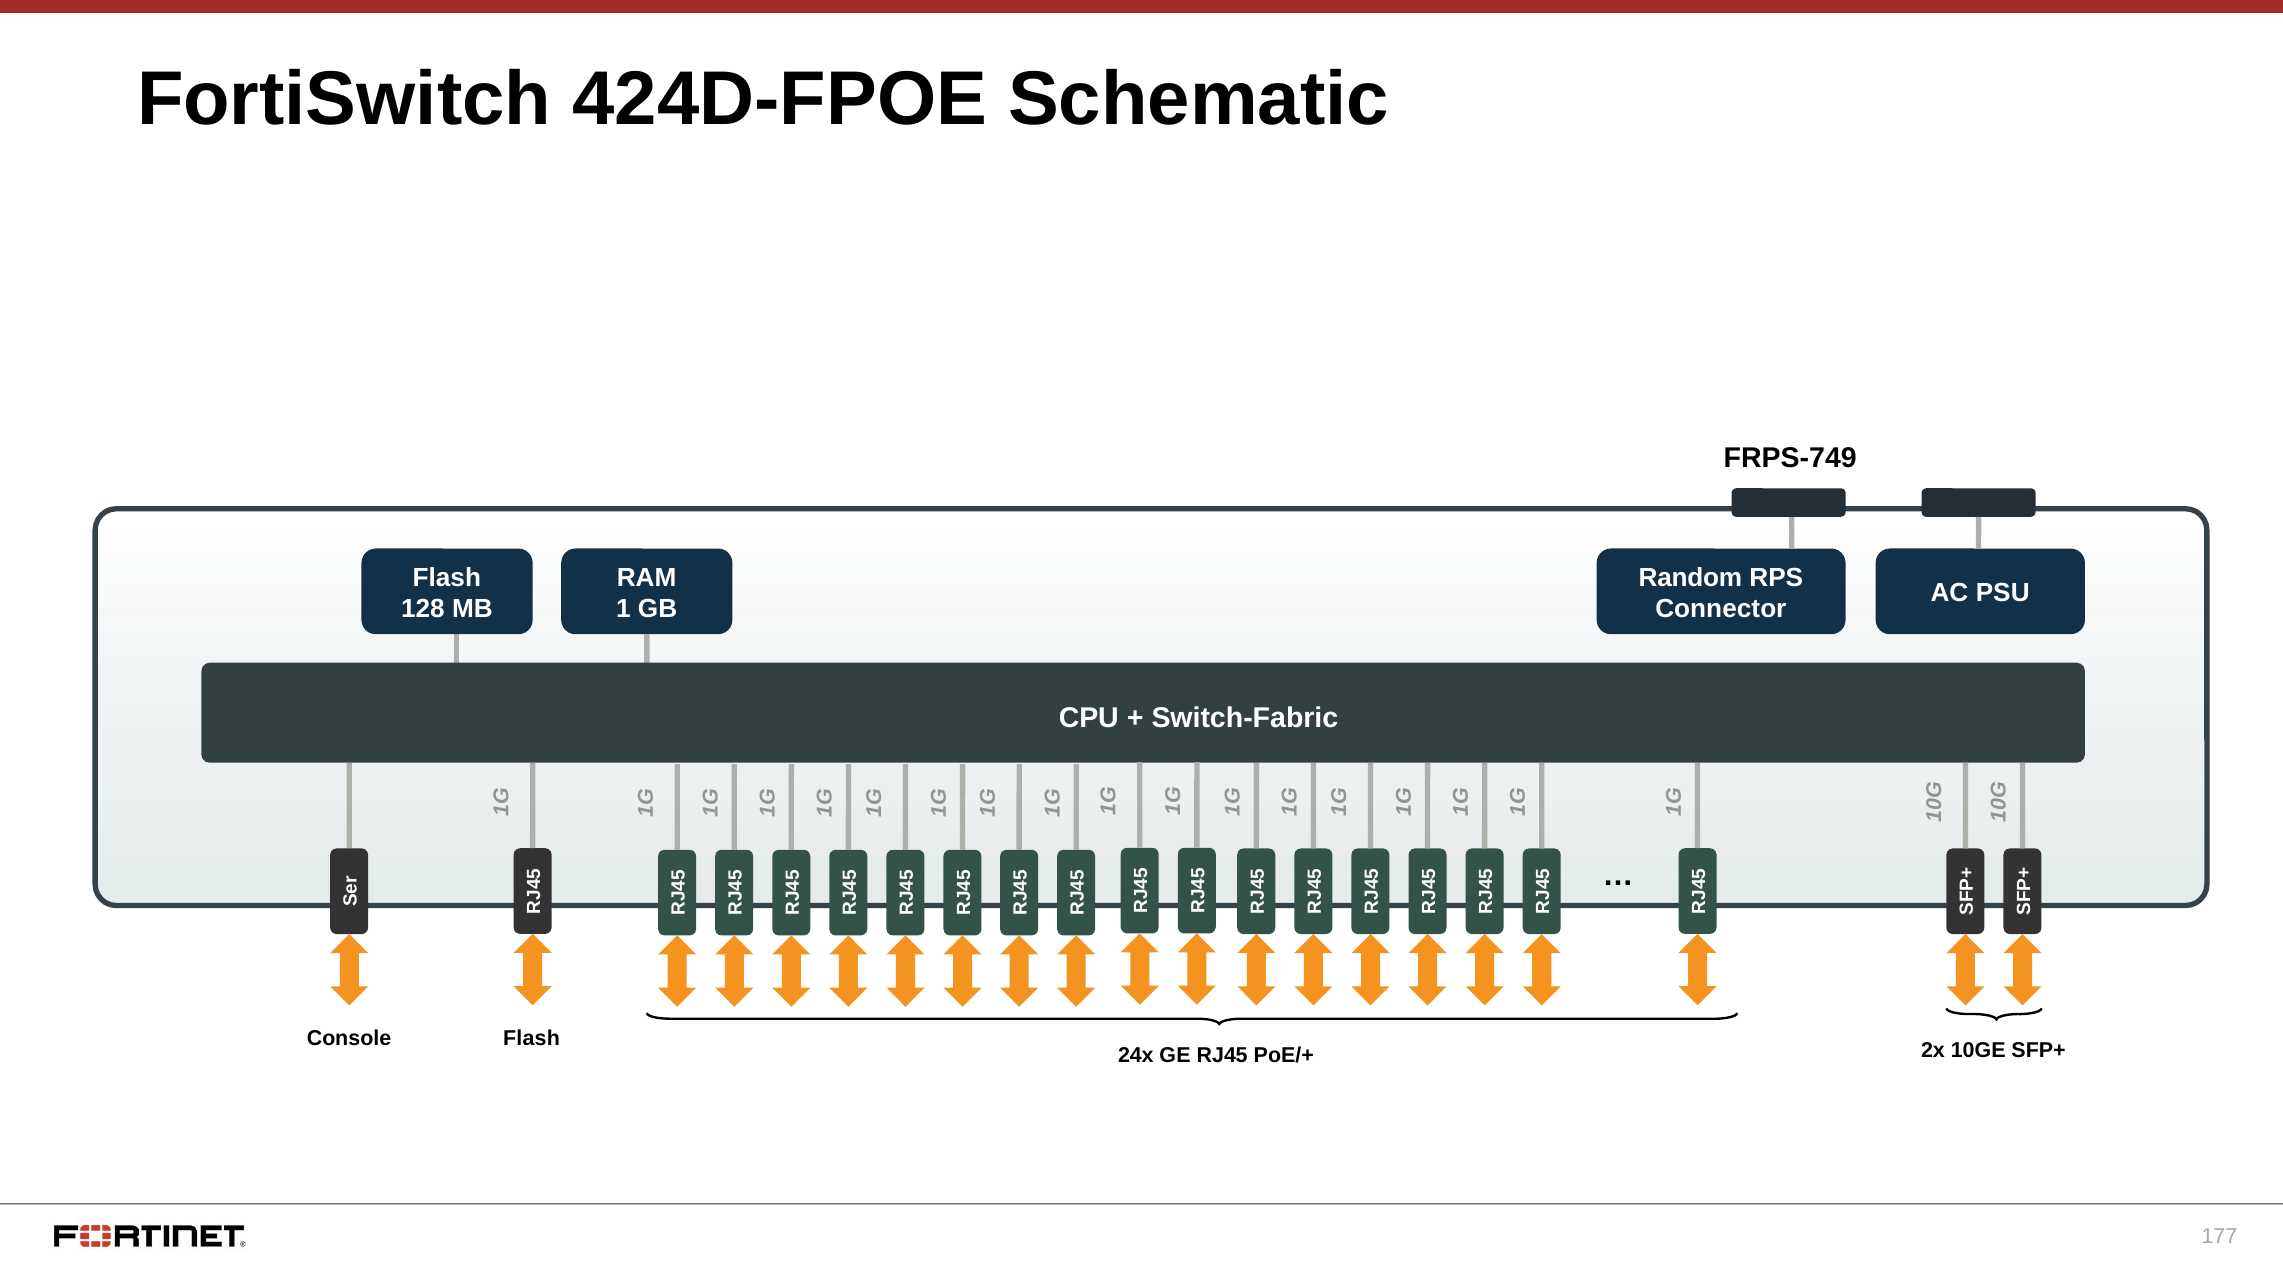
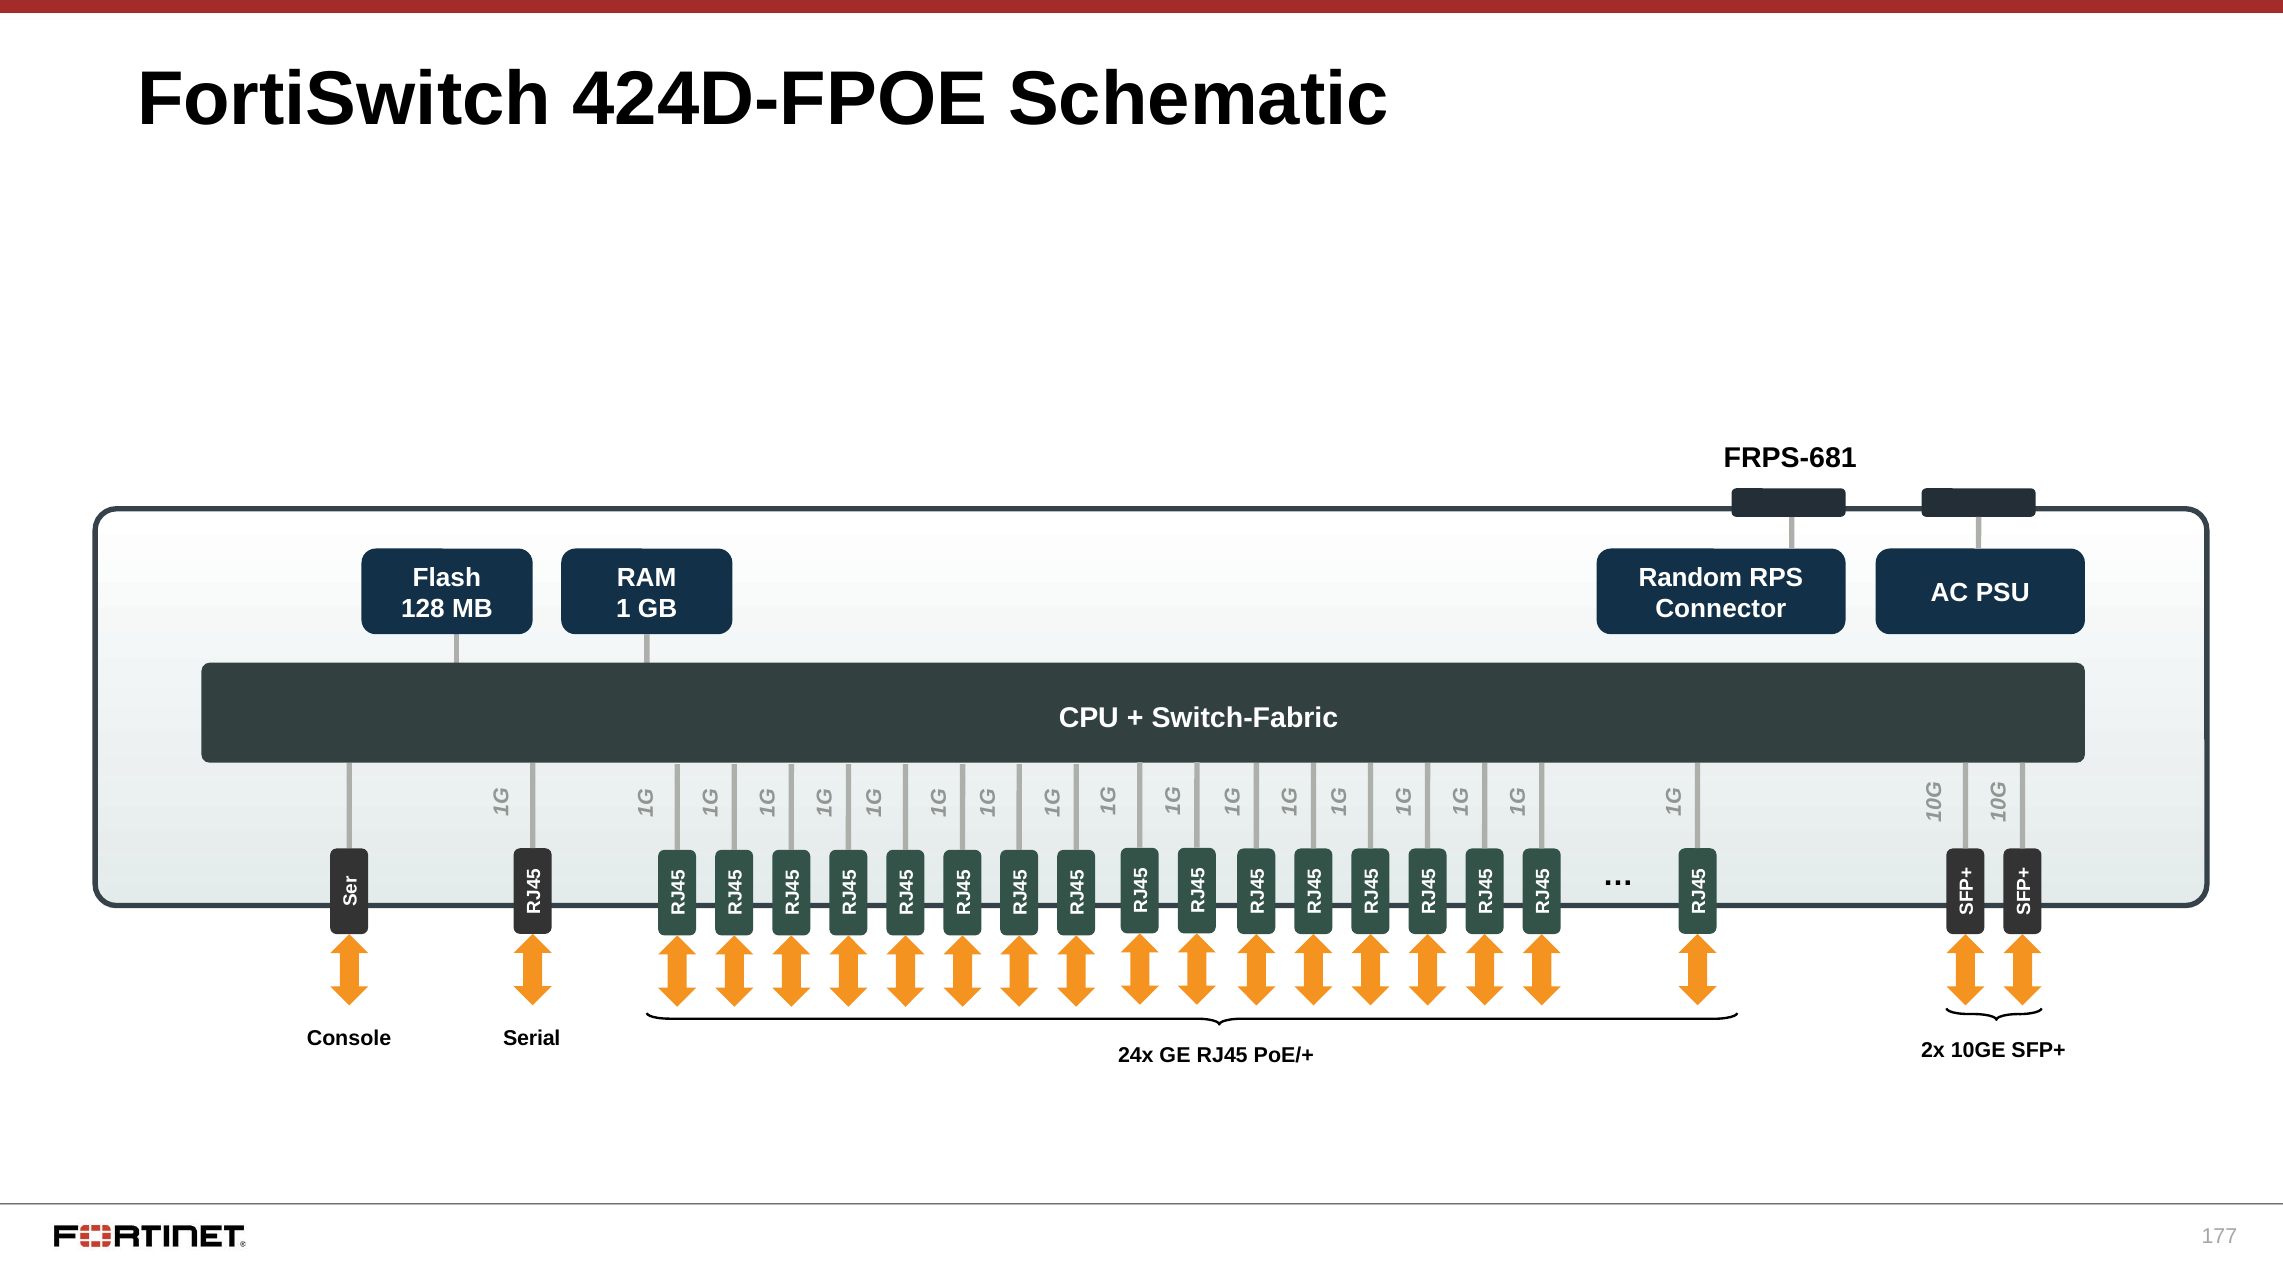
FRPS-749: FRPS-749 -> FRPS-681
Flash at (532, 1038): Flash -> Serial
